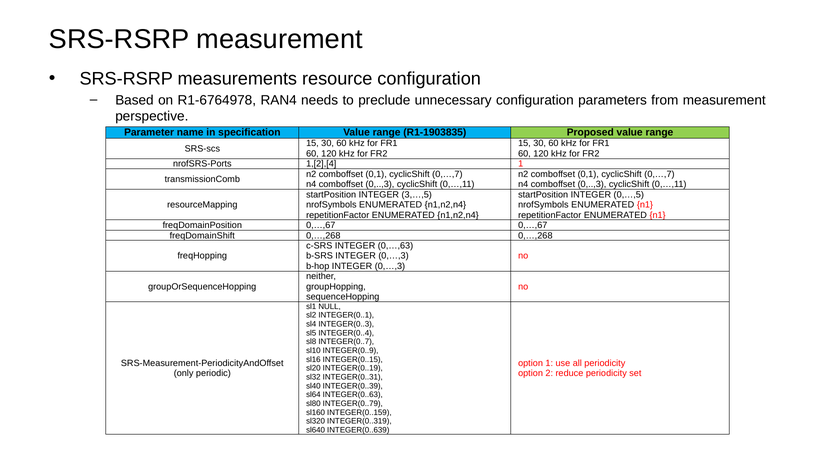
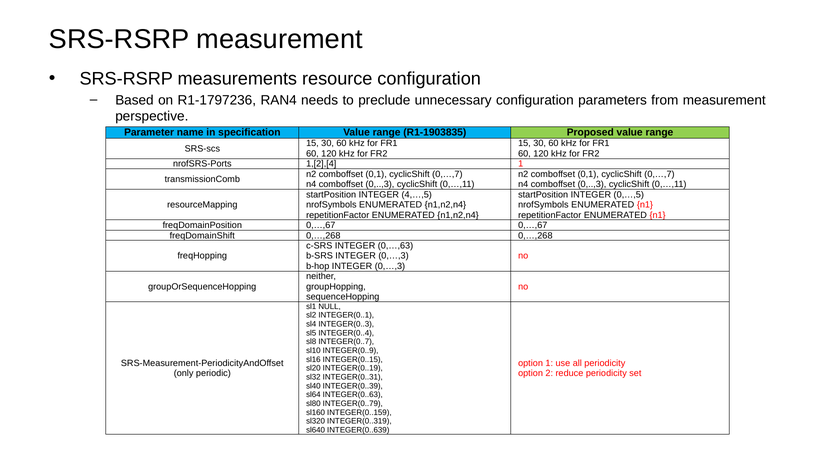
R1-6764978: R1-6764978 -> R1-1797236
3,…,5: 3,…,5 -> 4,…,5
